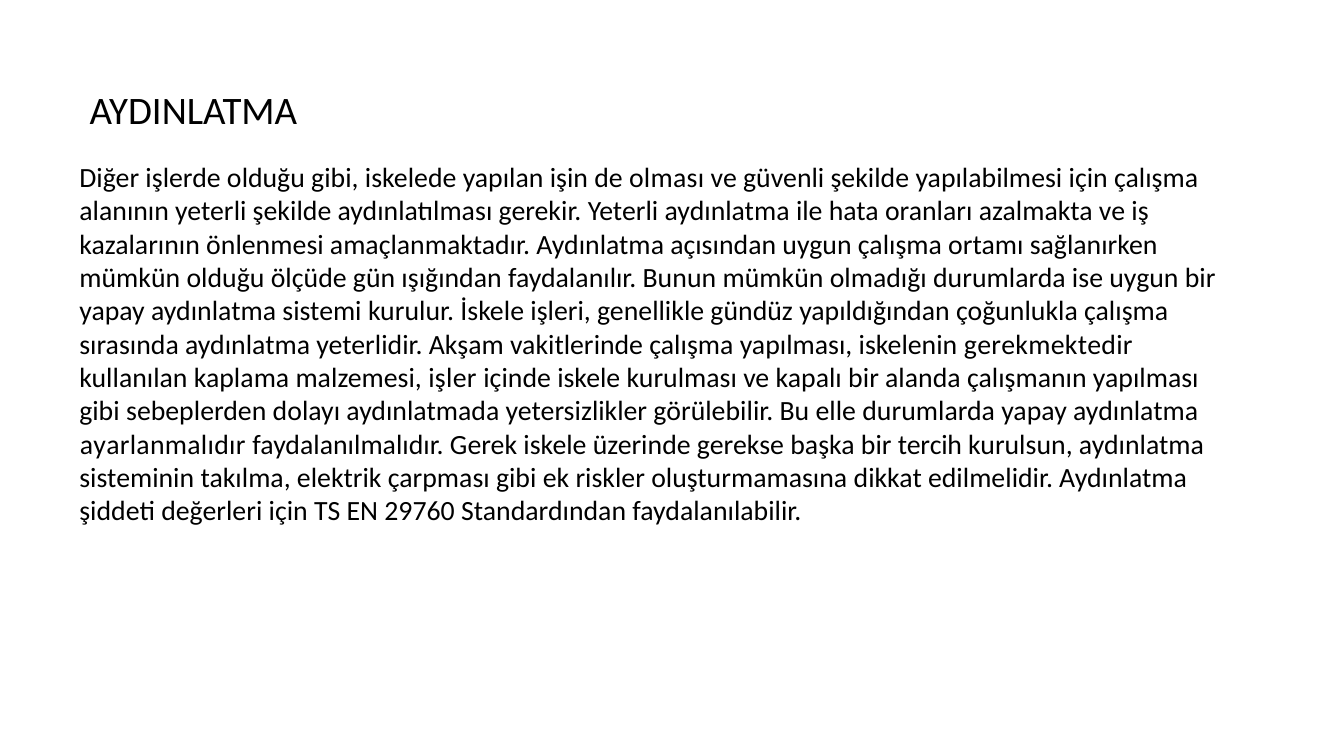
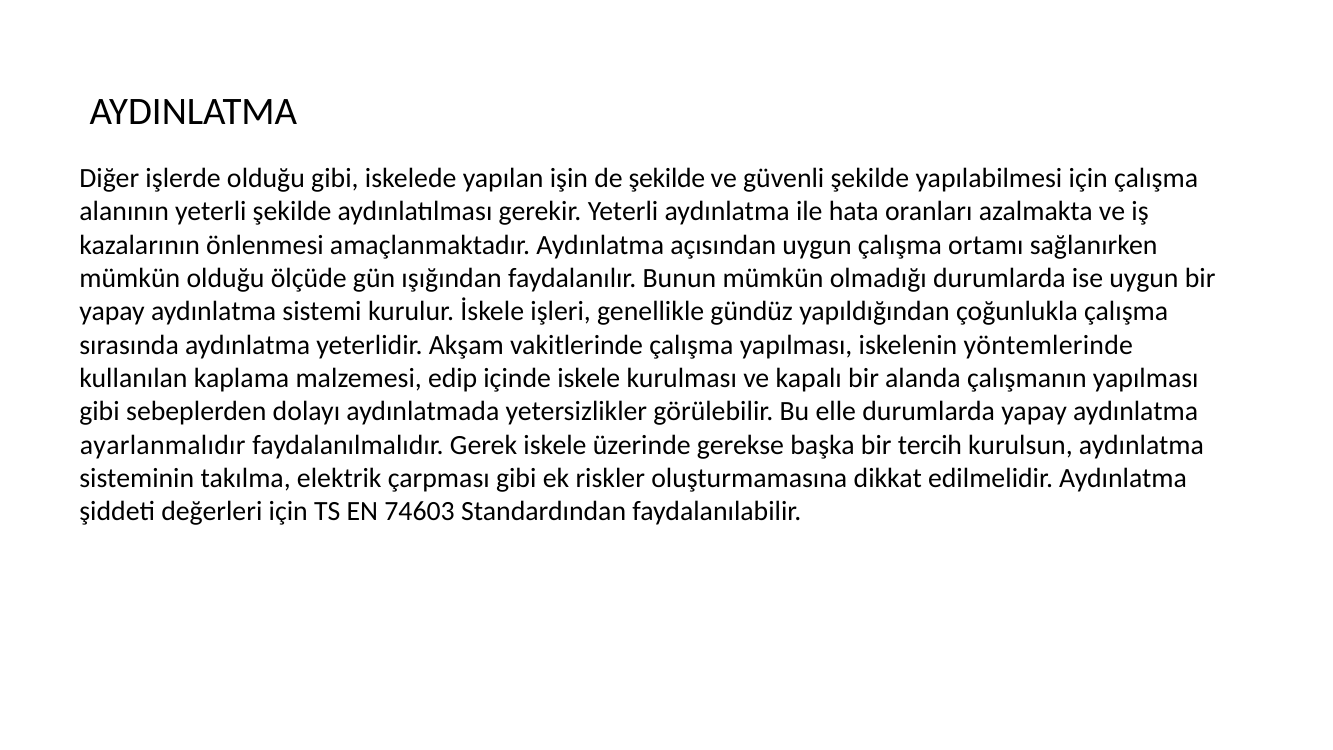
de olması: olması -> şekilde
gerekmektedir: gerekmektedir -> yöntemlerinde
işler: işler -> edip
29760: 29760 -> 74603
